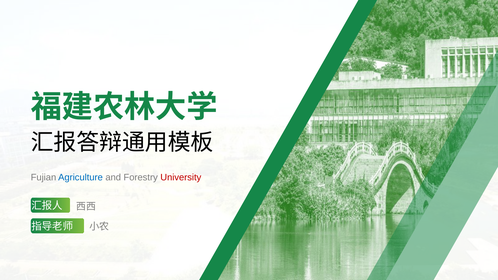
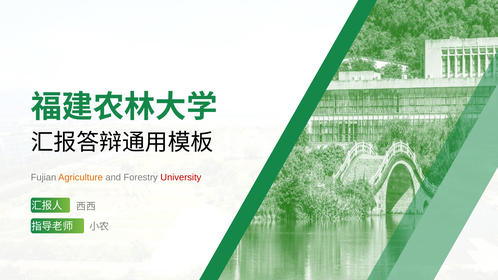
Agriculture colour: blue -> orange
